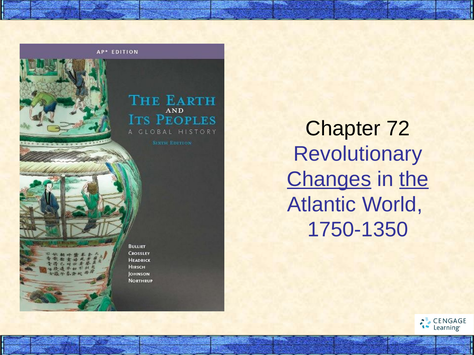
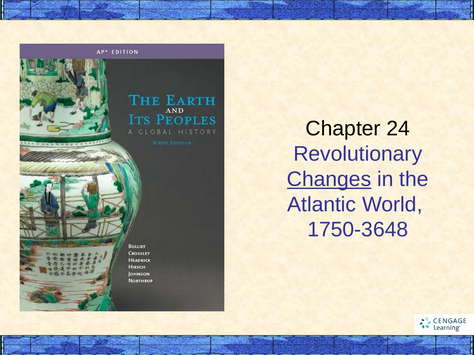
72: 72 -> 24
the underline: present -> none
1750-1350: 1750-1350 -> 1750-3648
